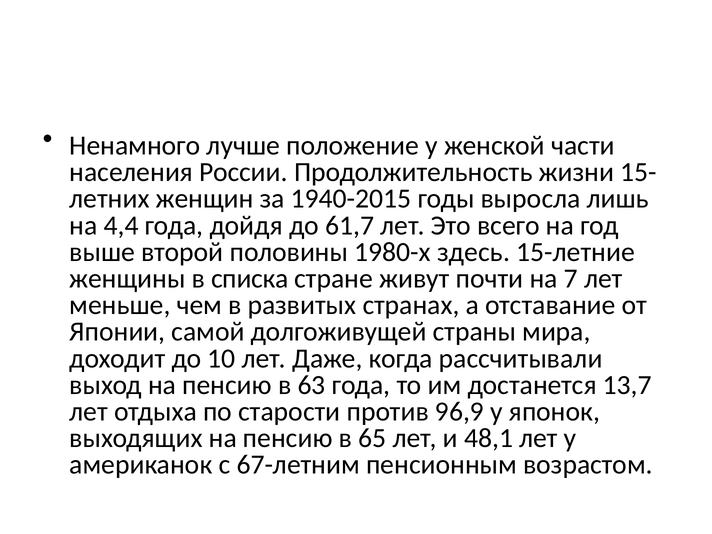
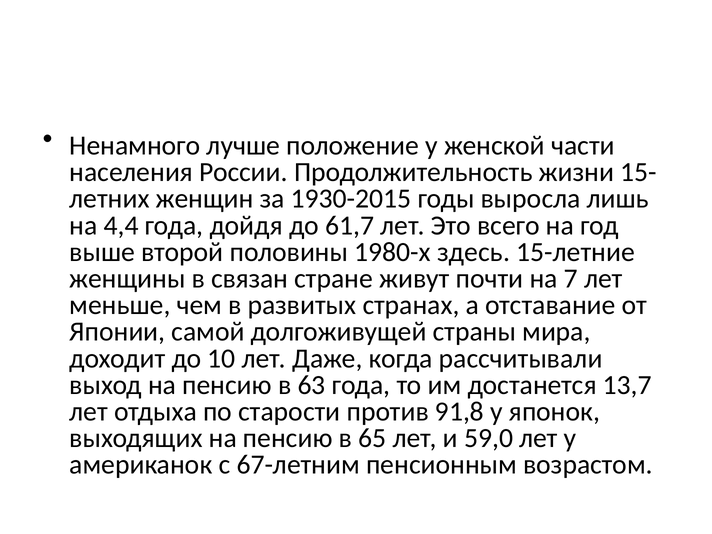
1940-2015: 1940-2015 -> 1930-2015
списка: списка -> связан
96,9: 96,9 -> 91,8
48,1: 48,1 -> 59,0
